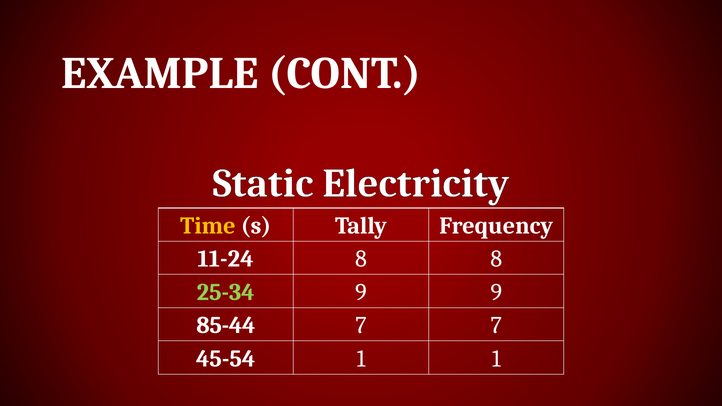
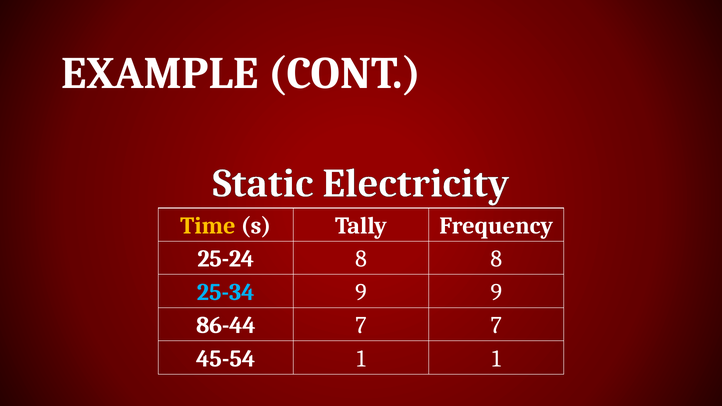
11-24: 11-24 -> 25-24
25-34 colour: light green -> light blue
85-44: 85-44 -> 86-44
